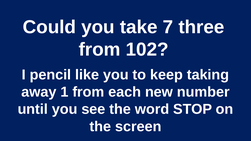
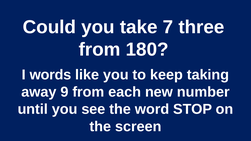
102: 102 -> 180
pencil: pencil -> words
1: 1 -> 9
